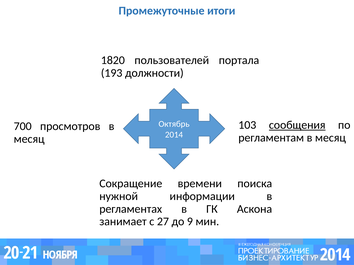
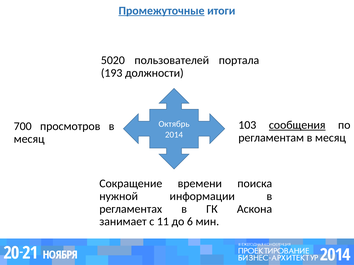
Промежуточные underline: none -> present
1820: 1820 -> 5020
27: 27 -> 11
9: 9 -> 6
